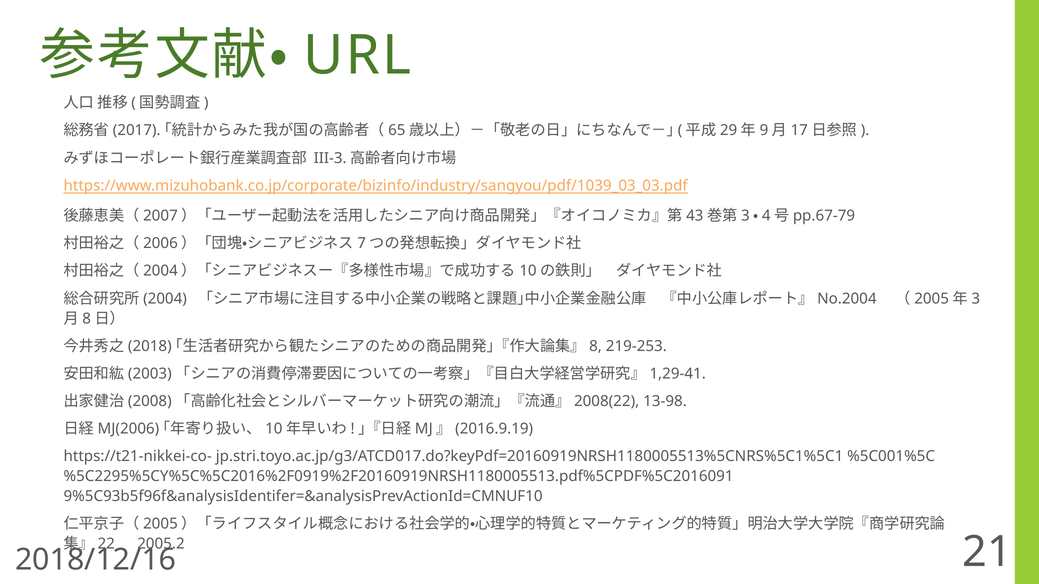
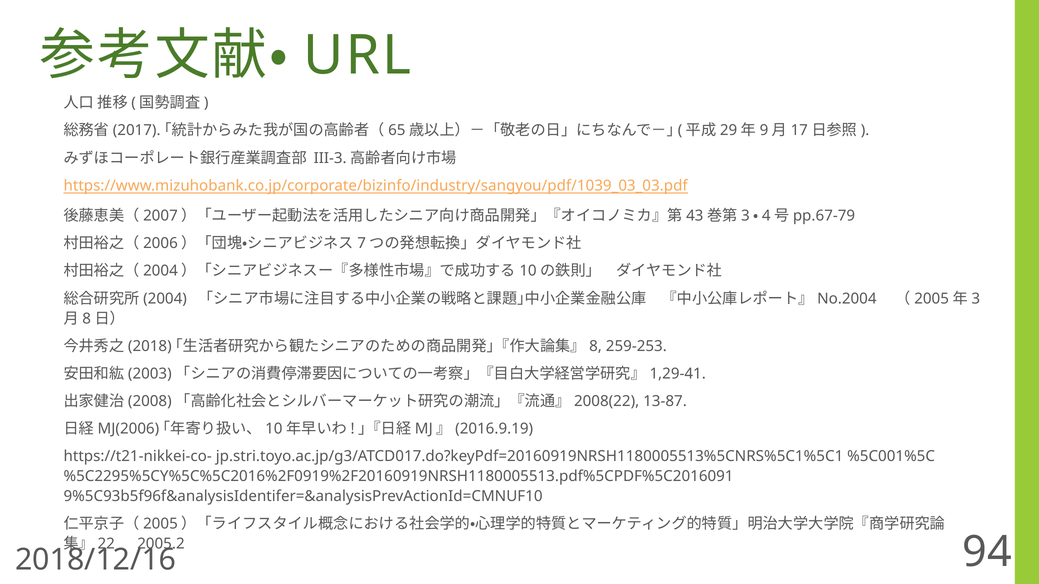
219-253: 219-253 -> 259-253
13-98: 13-98 -> 13-87
21: 21 -> 94
